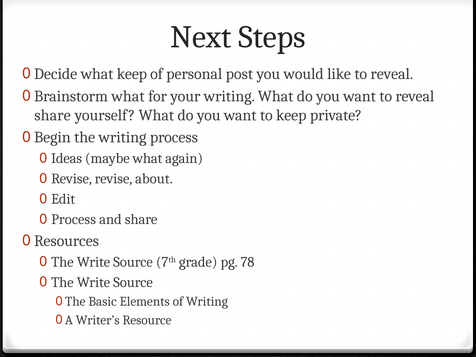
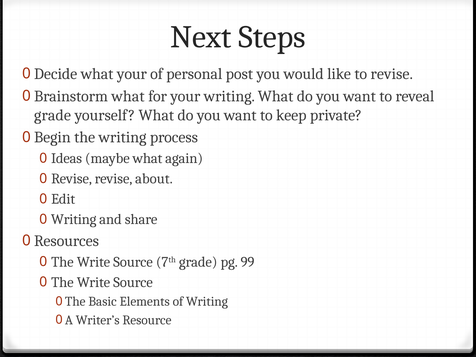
what keep: keep -> your
like to reveal: reveal -> revise
share at (53, 115): share -> grade
Process at (74, 219): Process -> Writing
78: 78 -> 99
